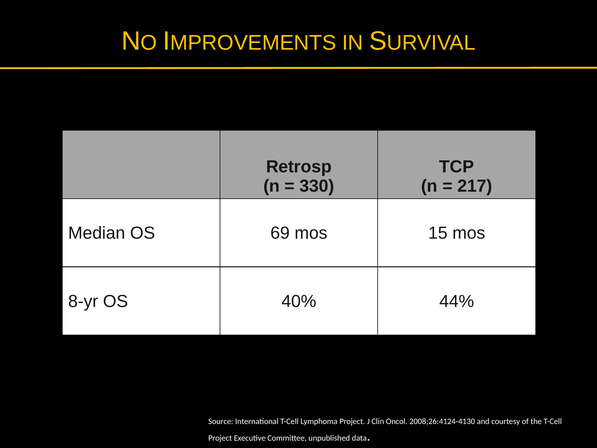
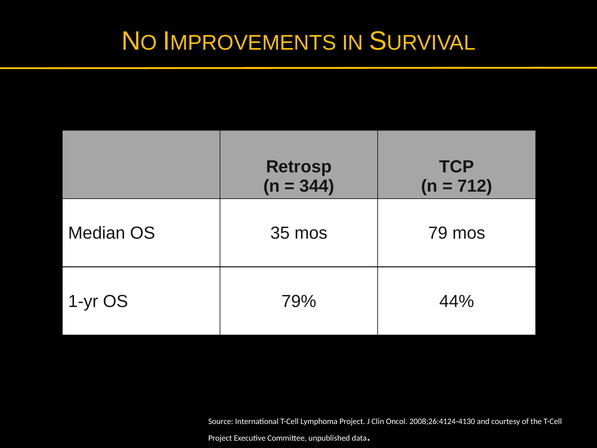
330: 330 -> 344
217: 217 -> 712
69: 69 -> 35
15: 15 -> 79
8-yr: 8-yr -> 1-yr
40%: 40% -> 79%
